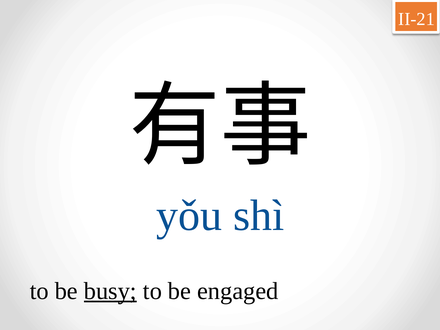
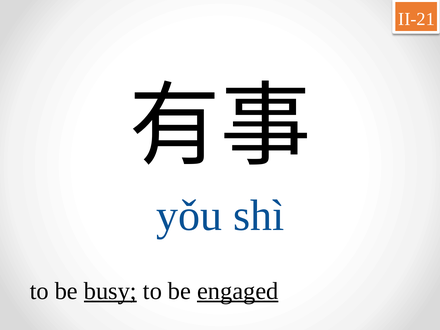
engaged underline: none -> present
